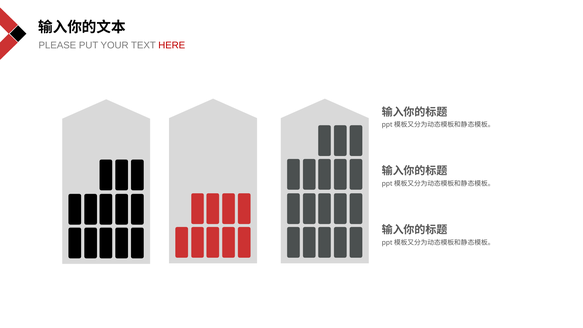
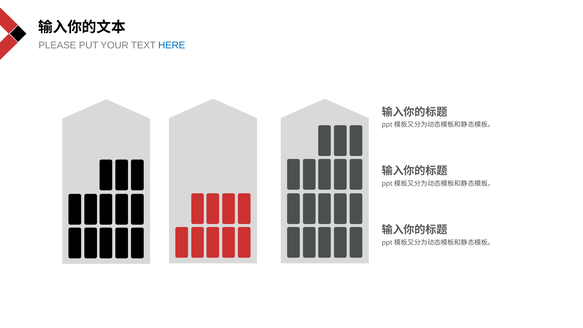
HERE colour: red -> blue
